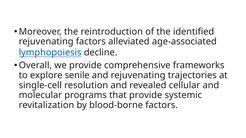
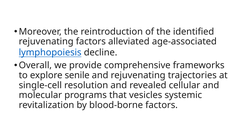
that provide: provide -> vesicles
